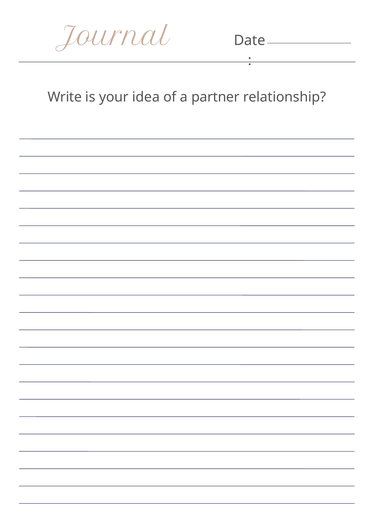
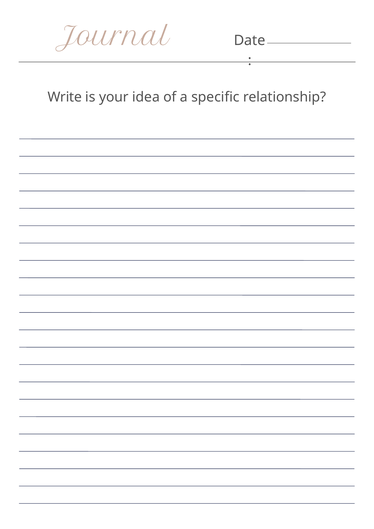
partner: partner -> specific
